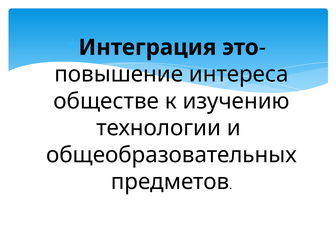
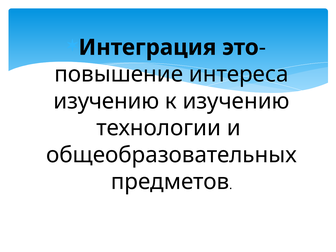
обществе at (106, 101): обществе -> изучению
